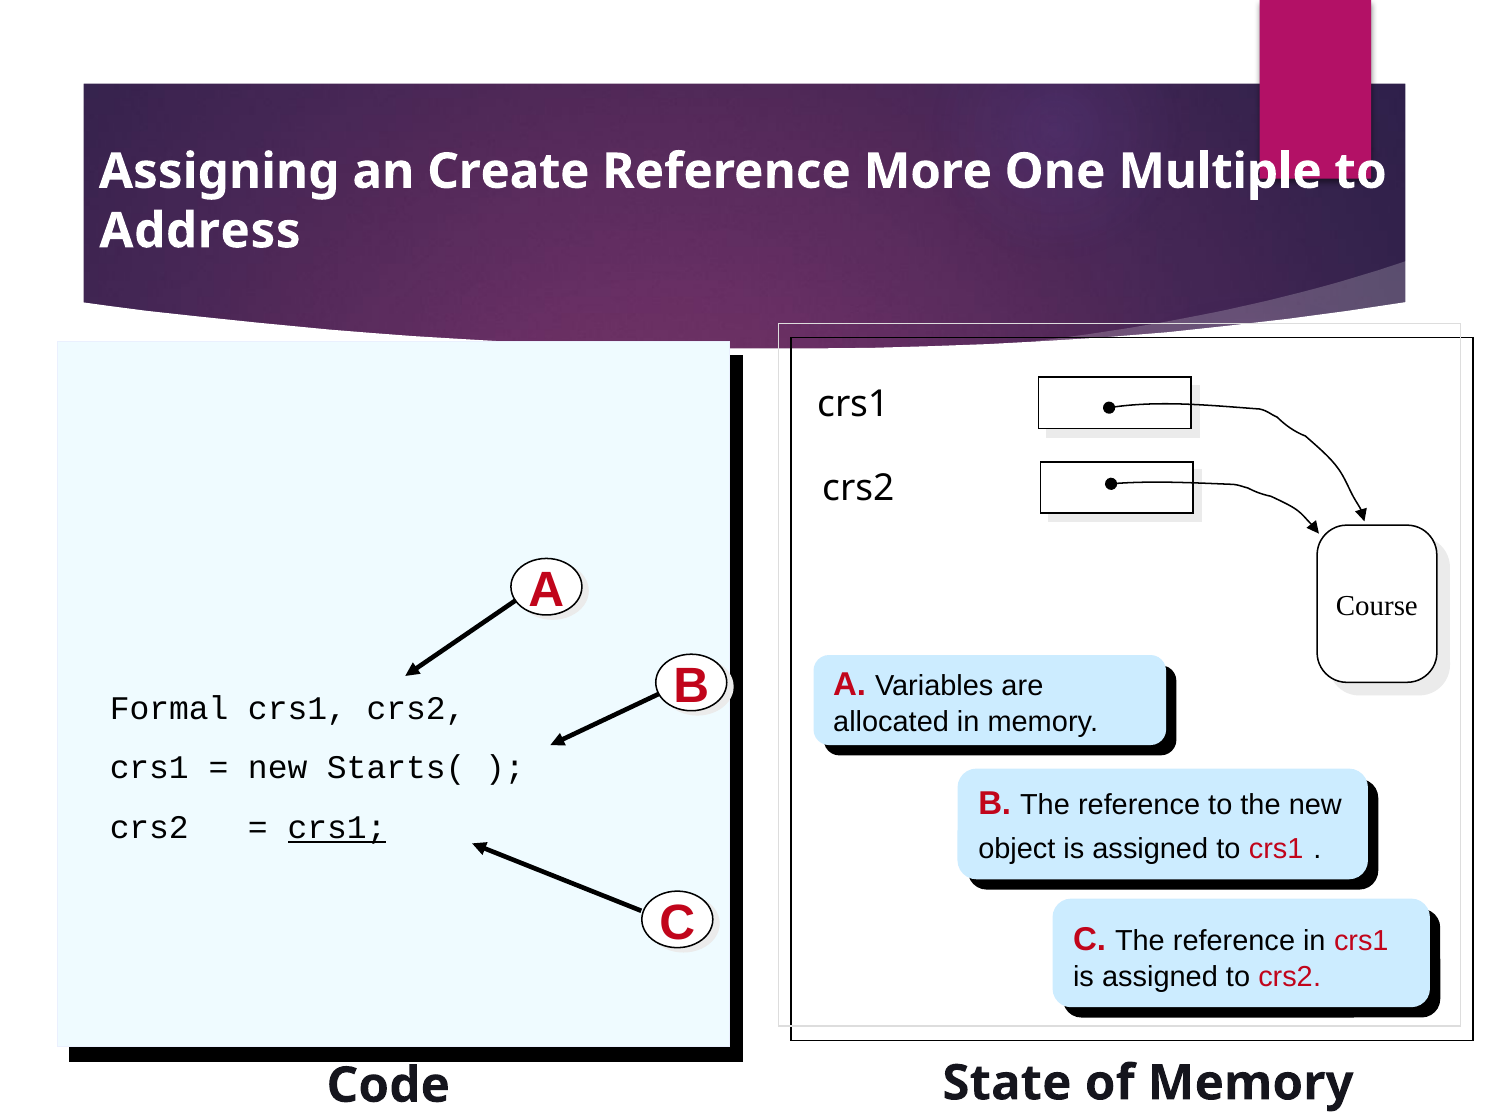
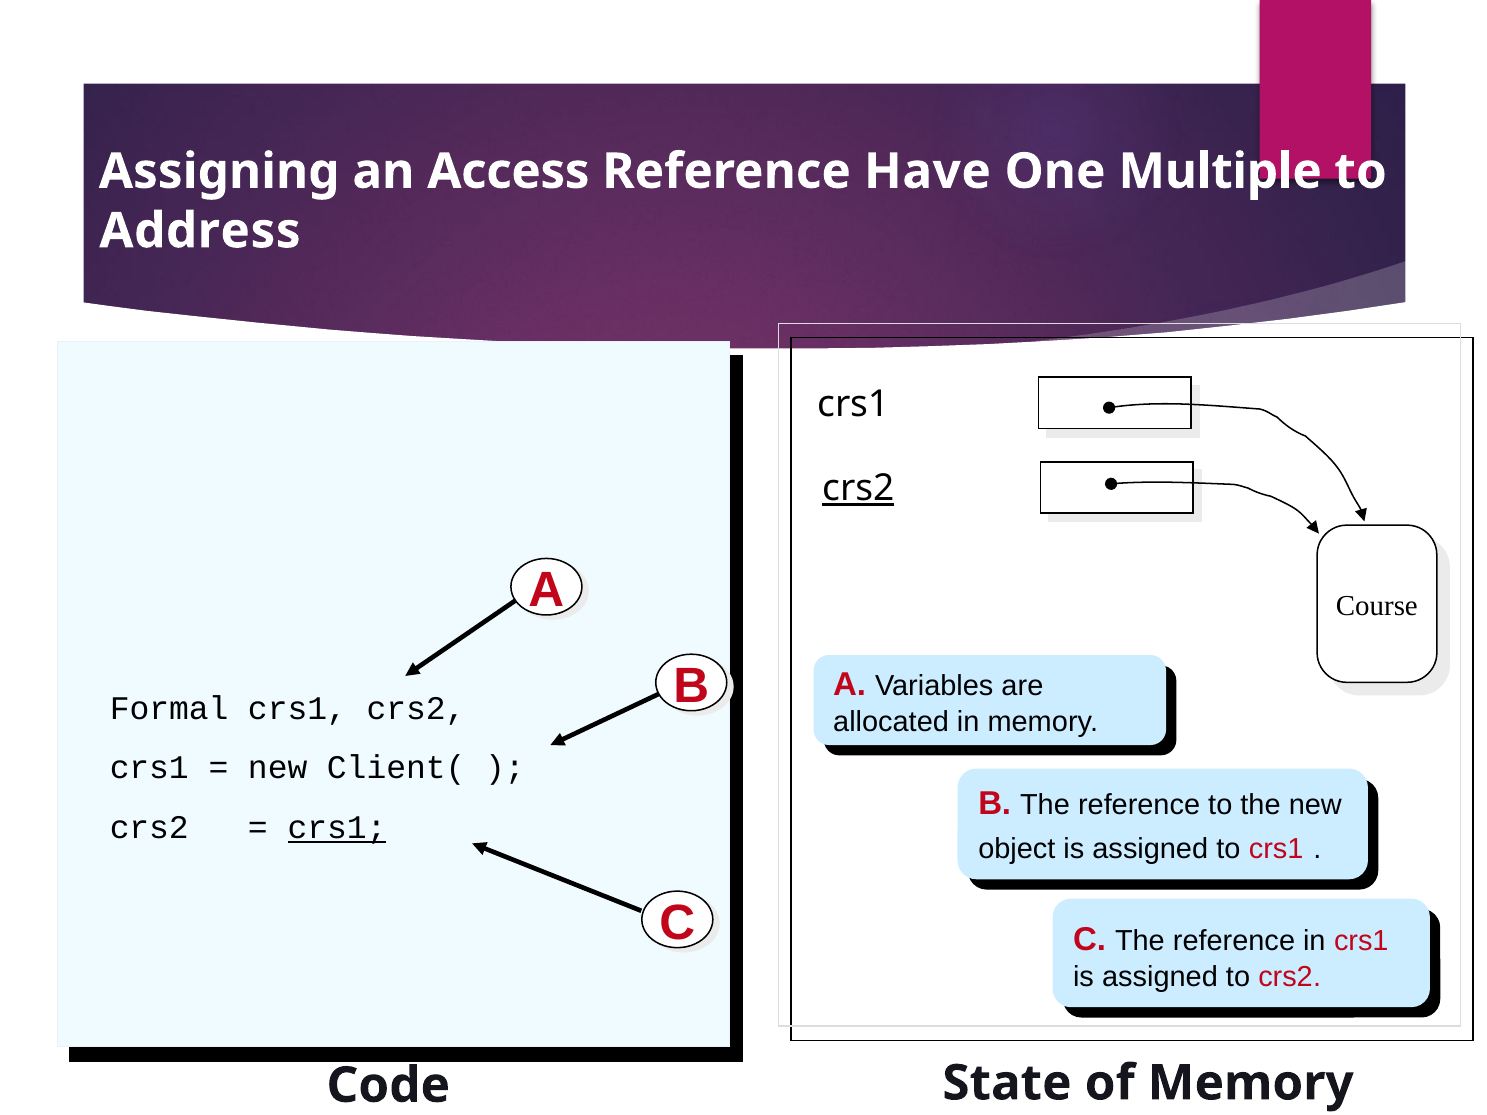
Create: Create -> Access
More: More -> Have
crs2 at (858, 489) underline: none -> present
Starts(: Starts( -> Client(
